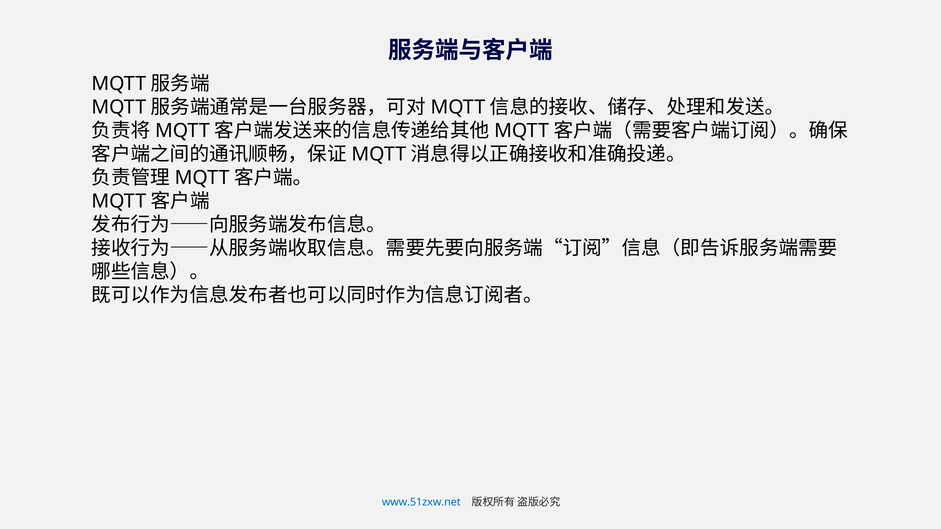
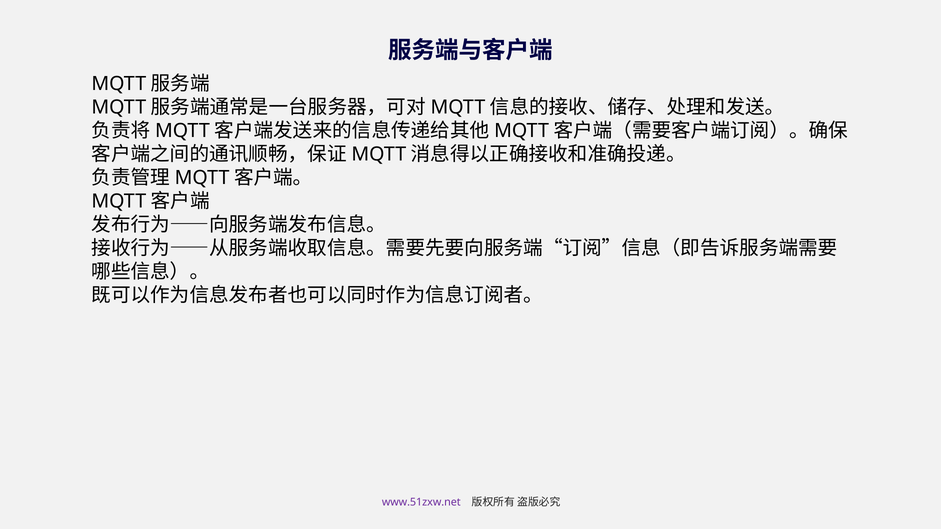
www.51zxw.net colour: blue -> purple
